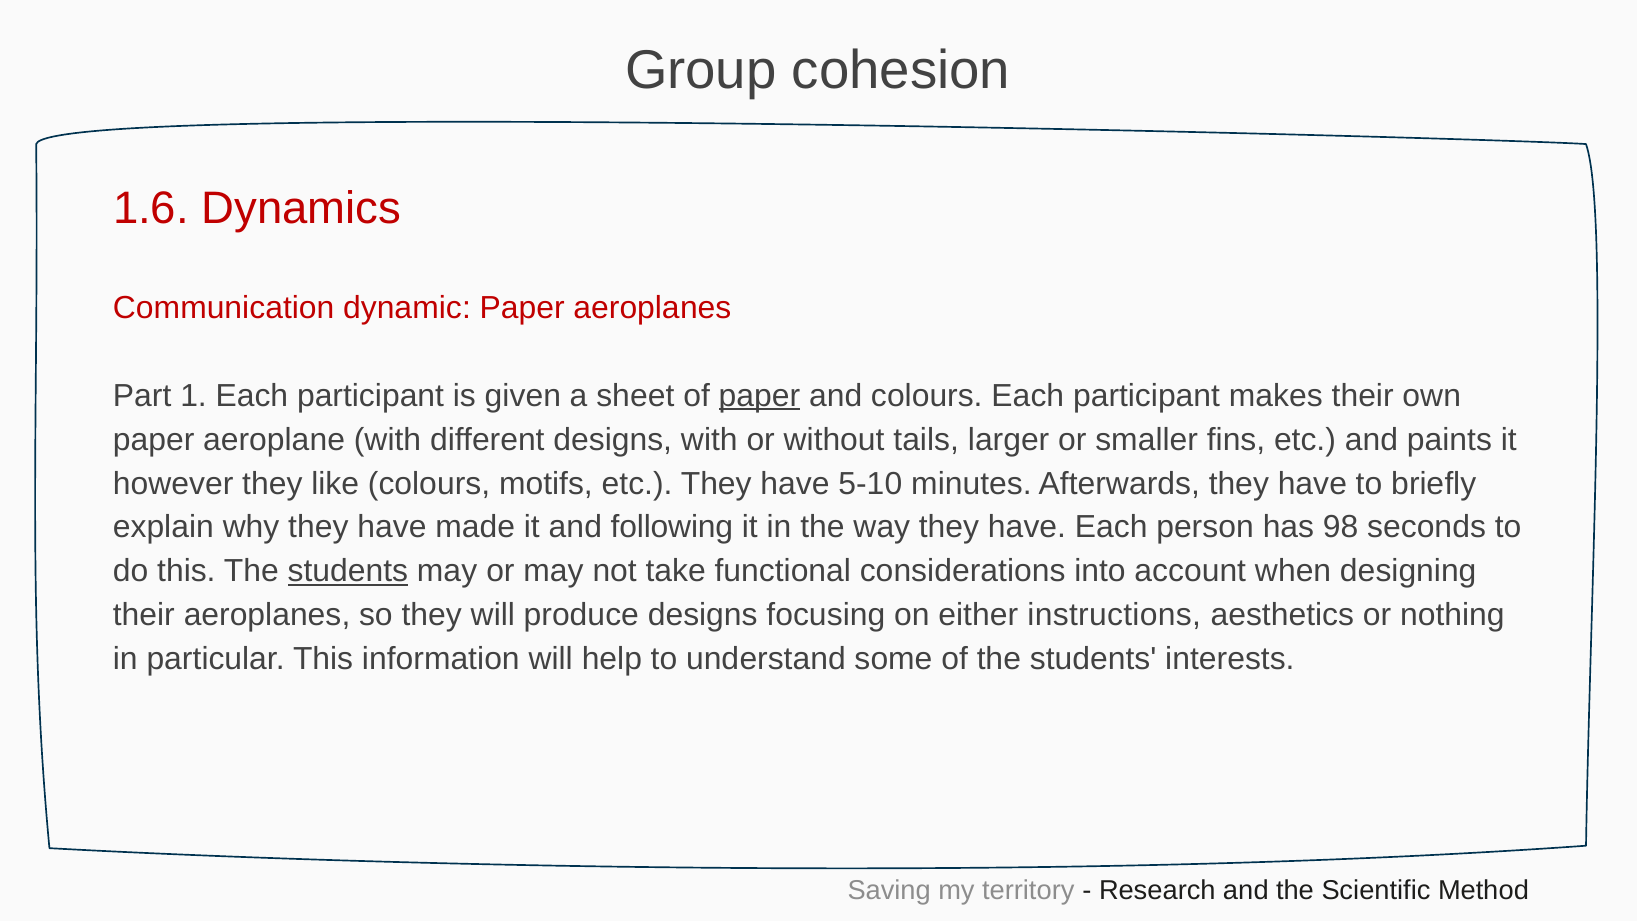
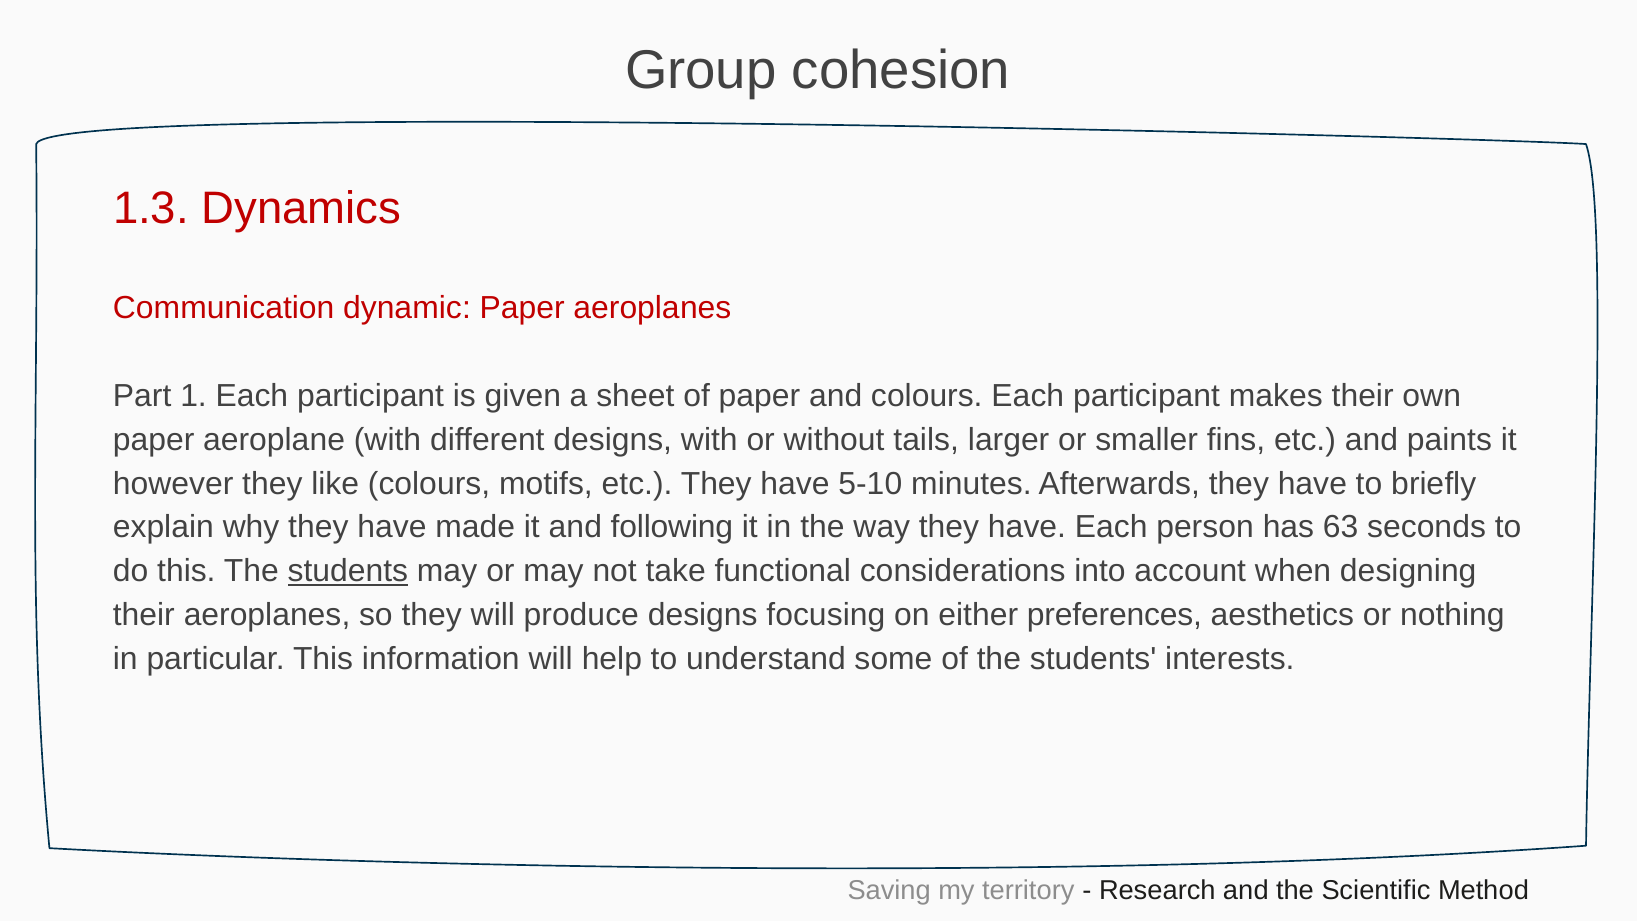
1.6: 1.6 -> 1.3
paper at (759, 396) underline: present -> none
98: 98 -> 63
instructions: instructions -> preferences
